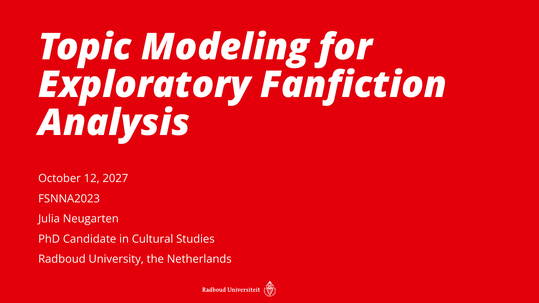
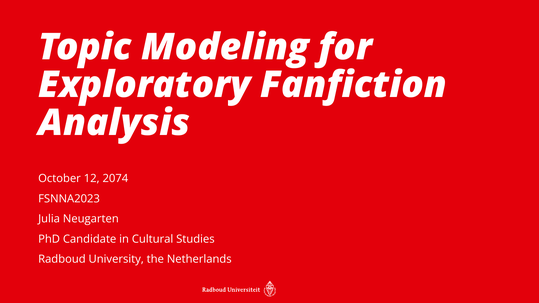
2027: 2027 -> 2074
